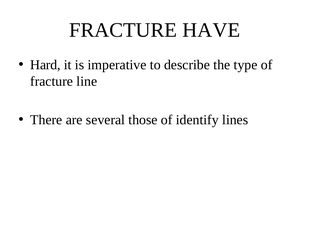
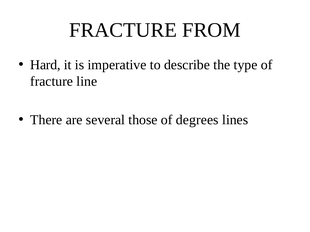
HAVE: HAVE -> FROM
identify: identify -> degrees
